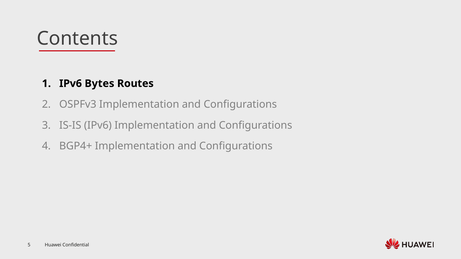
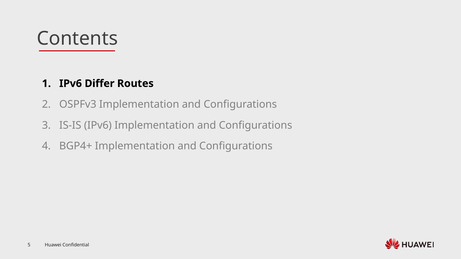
Bytes: Bytes -> Differ
